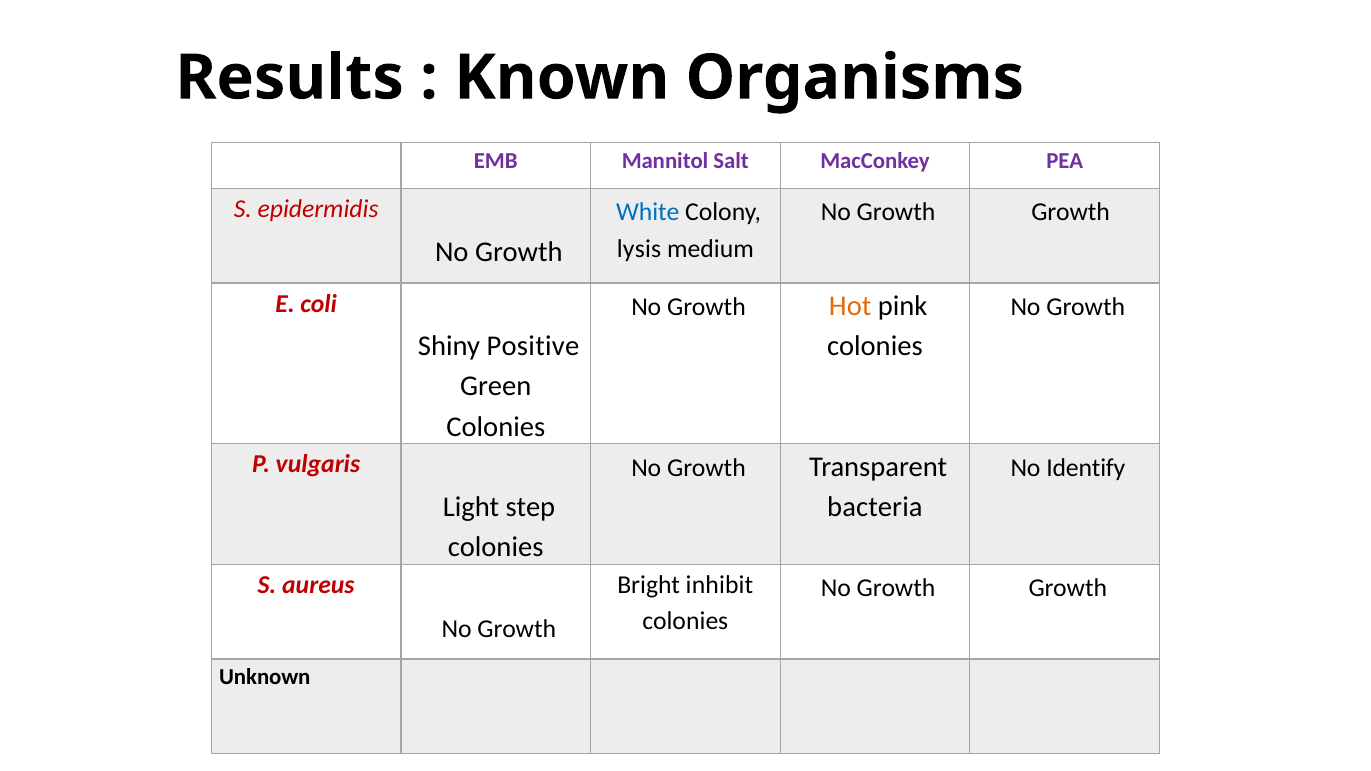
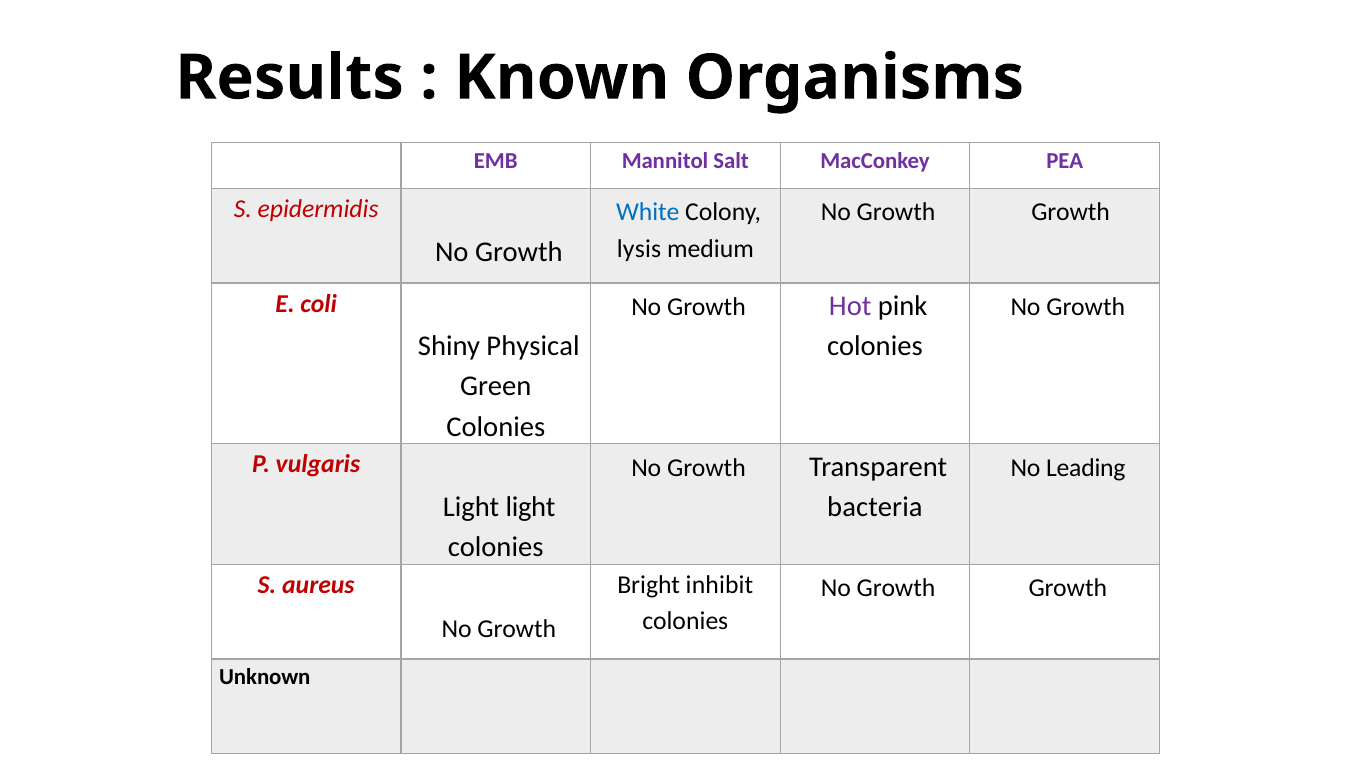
Hot colour: orange -> purple
Positive: Positive -> Physical
Identify: Identify -> Leading
Light step: step -> light
